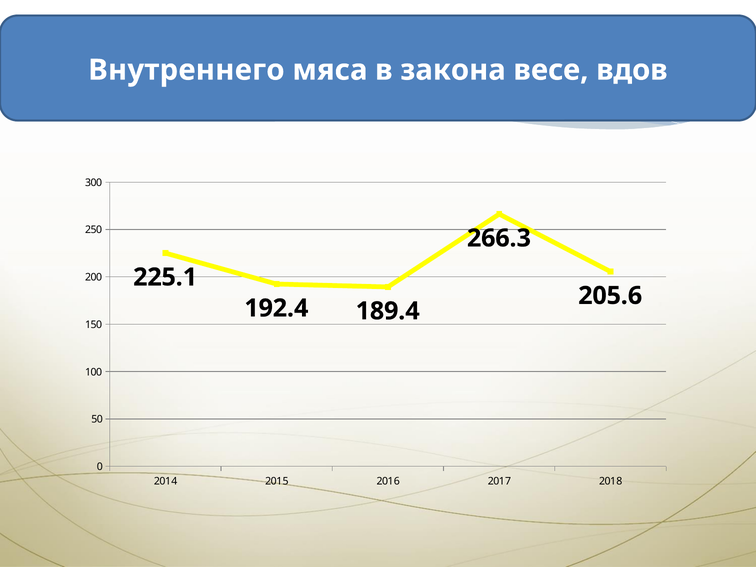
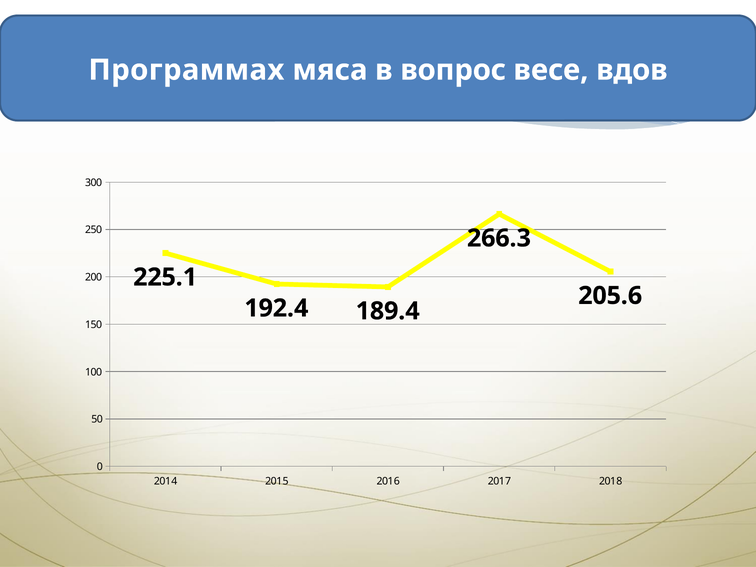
Внутреннего: Внутреннего -> Программах
закона: закона -> вопрос
